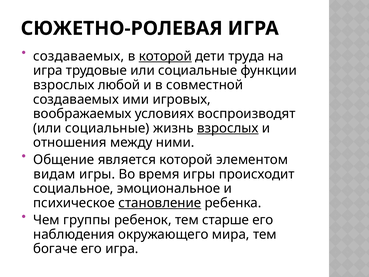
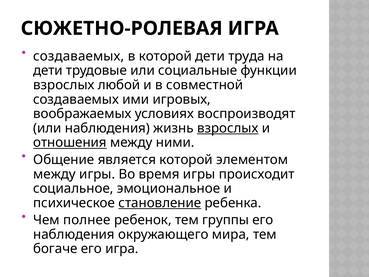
которой at (165, 56) underline: present -> none
игра at (48, 71): игра -> дети
социальные at (107, 128): социальные -> наблюдения
отношения underline: none -> present
видам at (54, 174): видам -> между
группы: группы -> полнее
старше: старше -> группы
